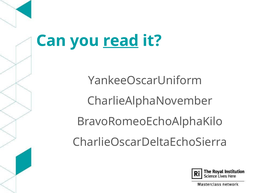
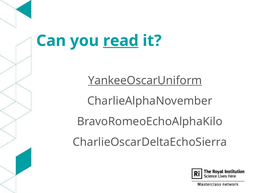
YankeeOscarUniform underline: none -> present
